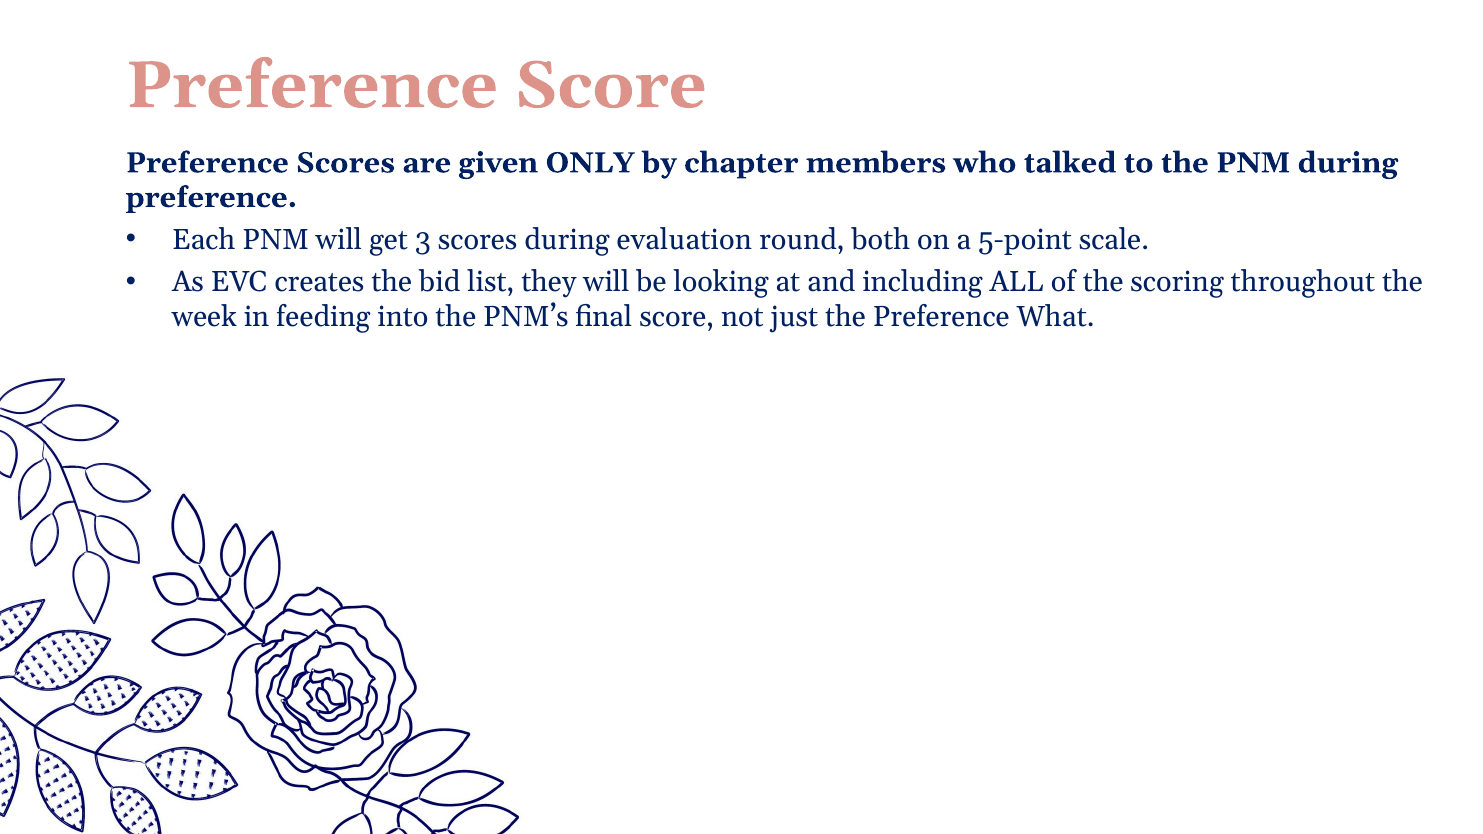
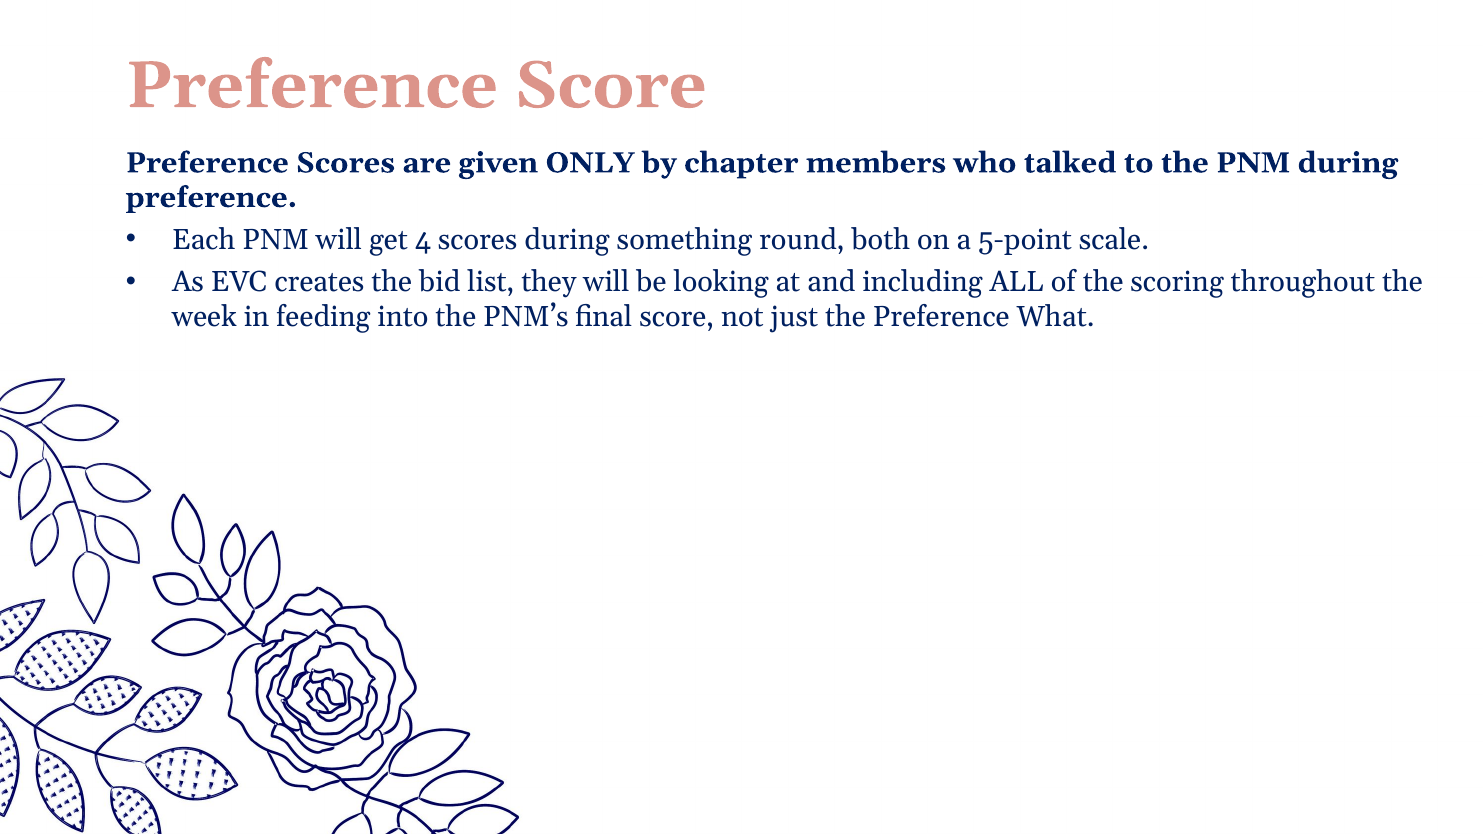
3: 3 -> 4
evaluation: evaluation -> something
